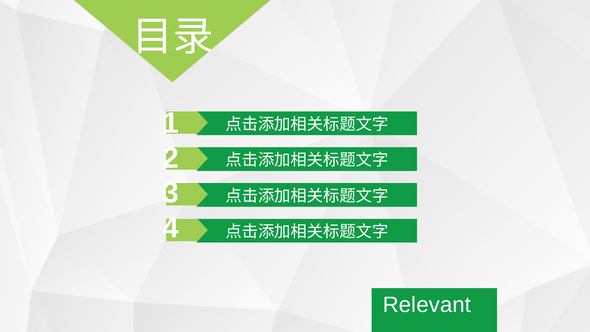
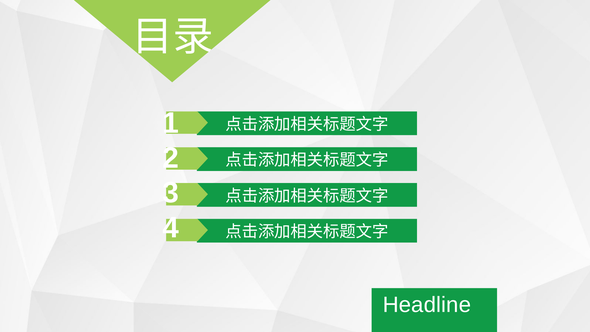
Relevant: Relevant -> Headline
